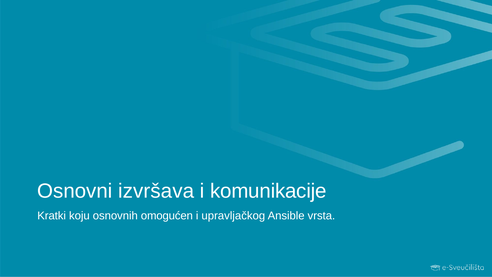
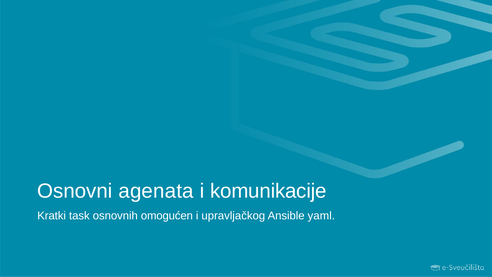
izvršava: izvršava -> agenata
koju: koju -> task
vrsta: vrsta -> yaml
